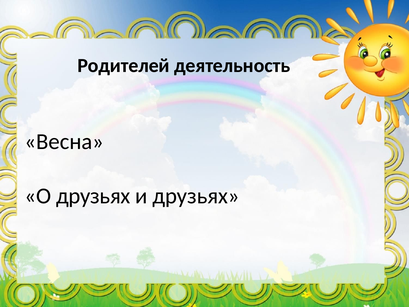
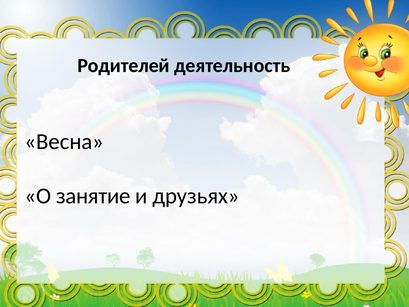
О друзьях: друзьях -> занятие
